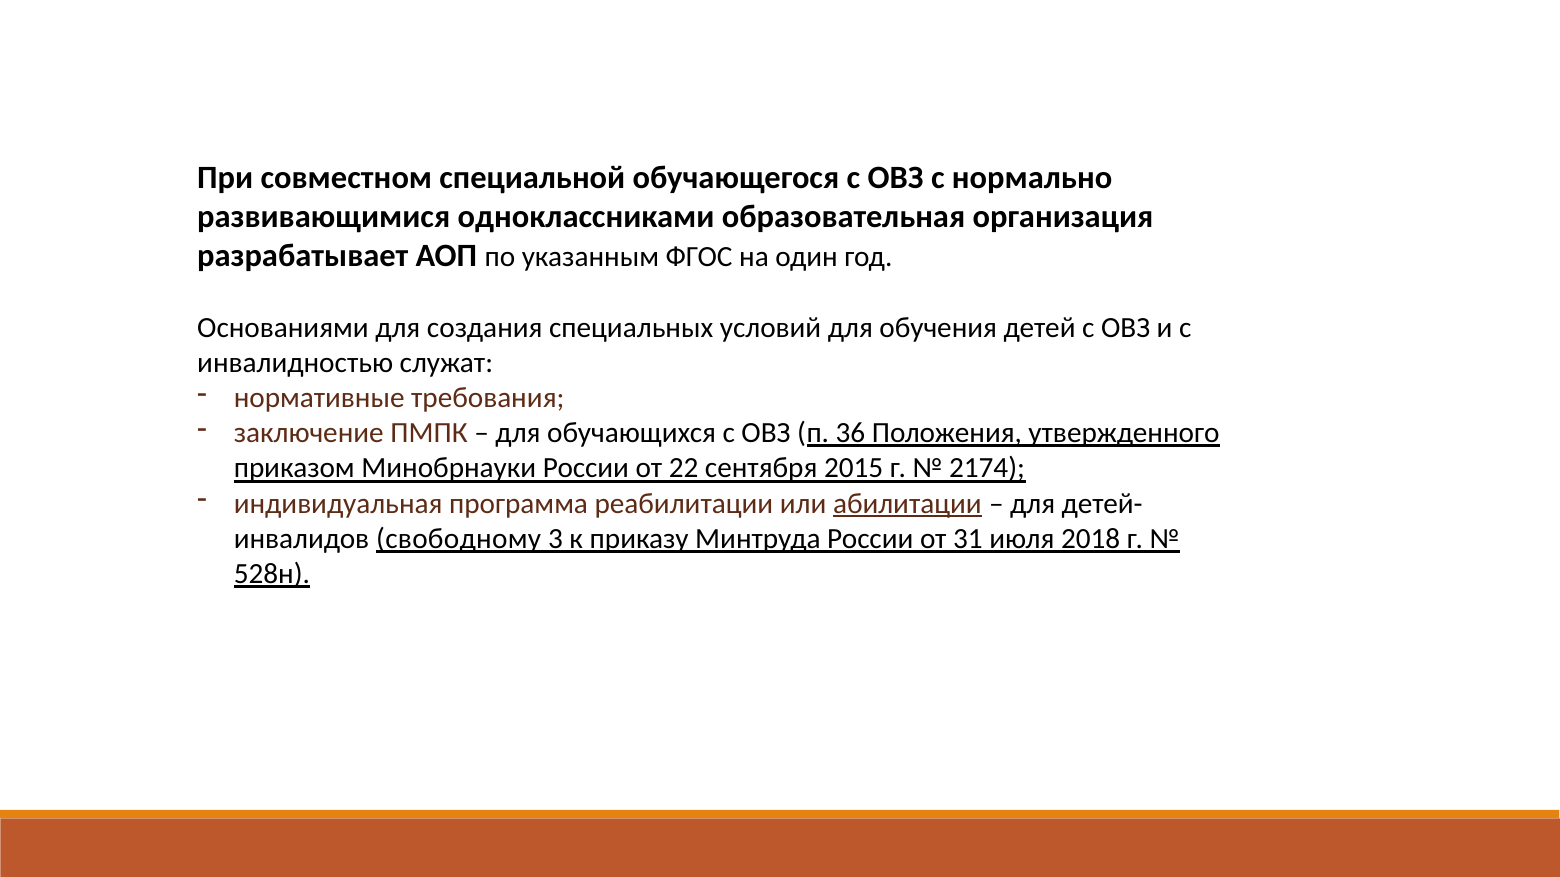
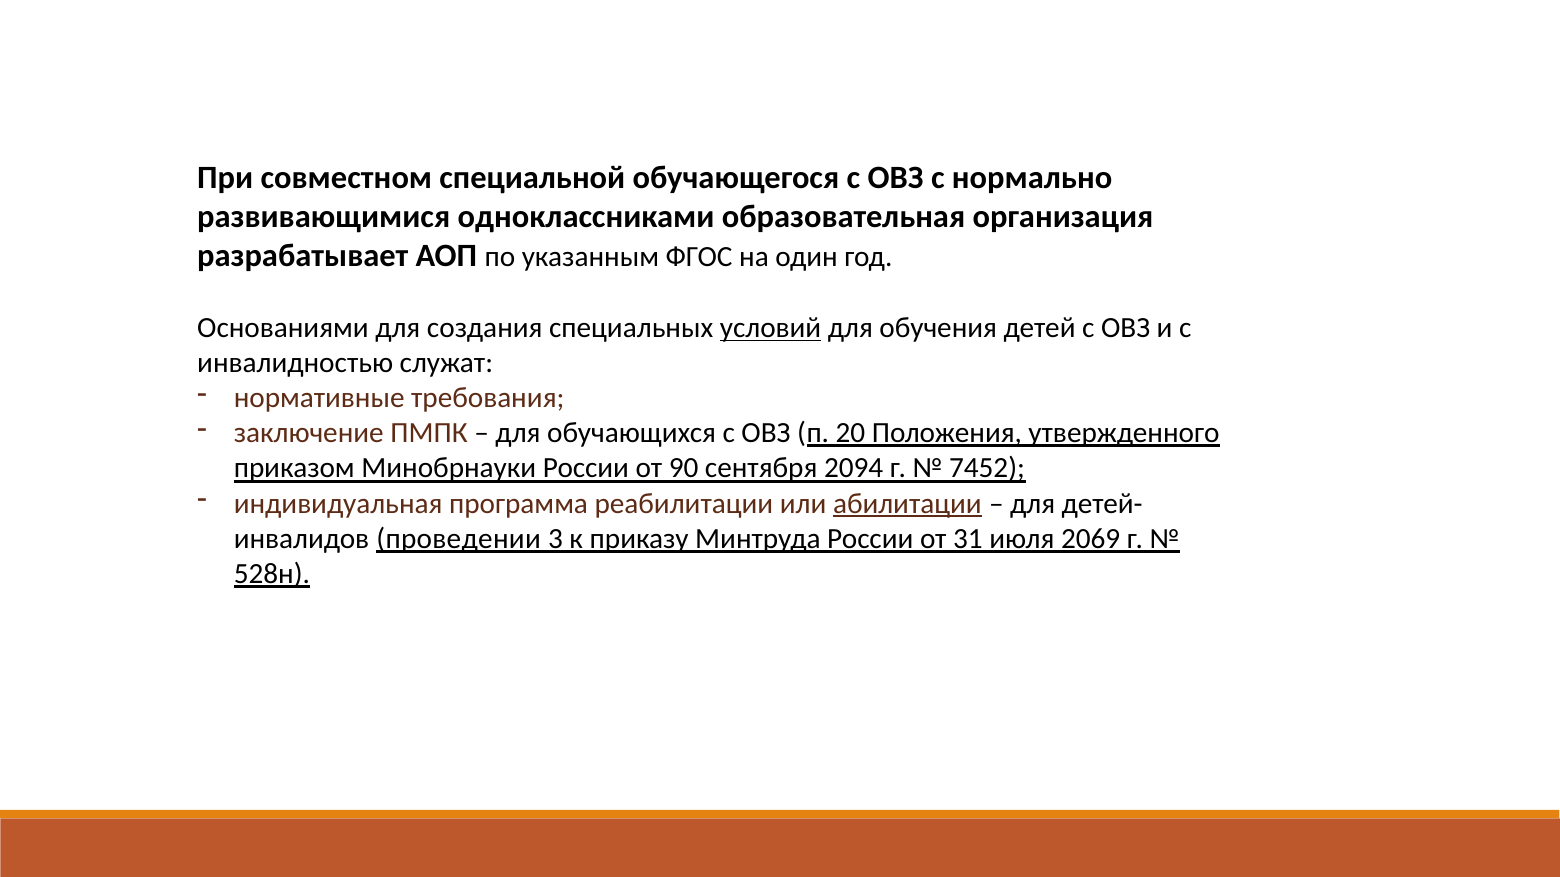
условий underline: none -> present
36: 36 -> 20
22: 22 -> 90
2015: 2015 -> 2094
2174: 2174 -> 7452
свободному: свободному -> проведении
2018: 2018 -> 2069
